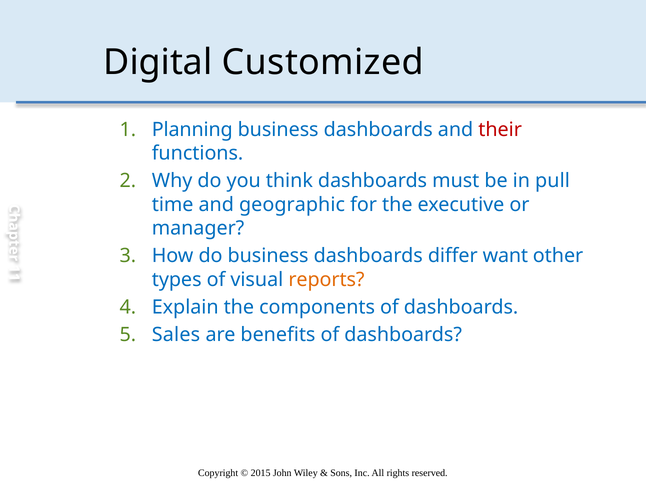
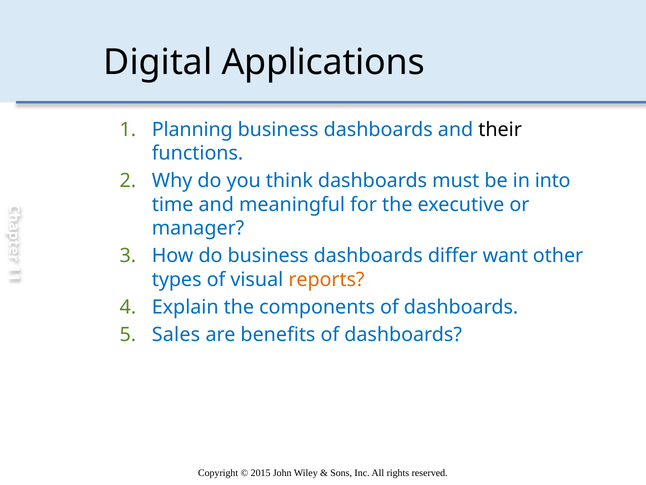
Customized: Customized -> Applications
their colour: red -> black
pull: pull -> into
geographic: geographic -> meaningful
